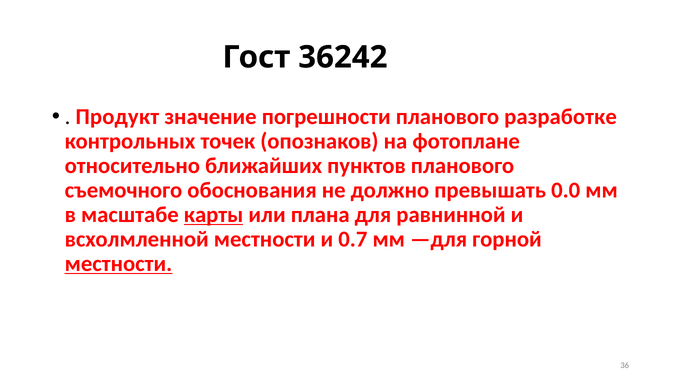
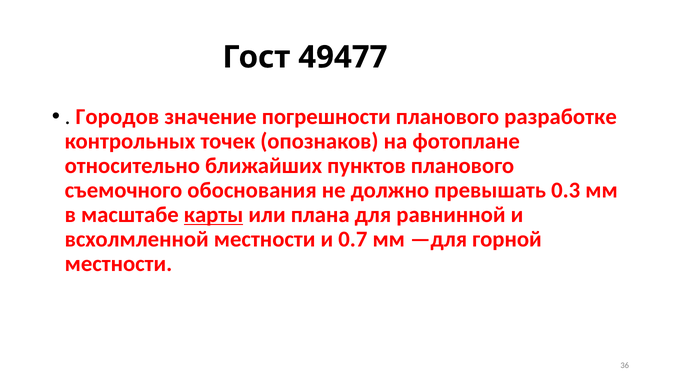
36242: 36242 -> 49477
Продукт: Продукт -> Городов
0.0: 0.0 -> 0.3
местности at (118, 264) underline: present -> none
